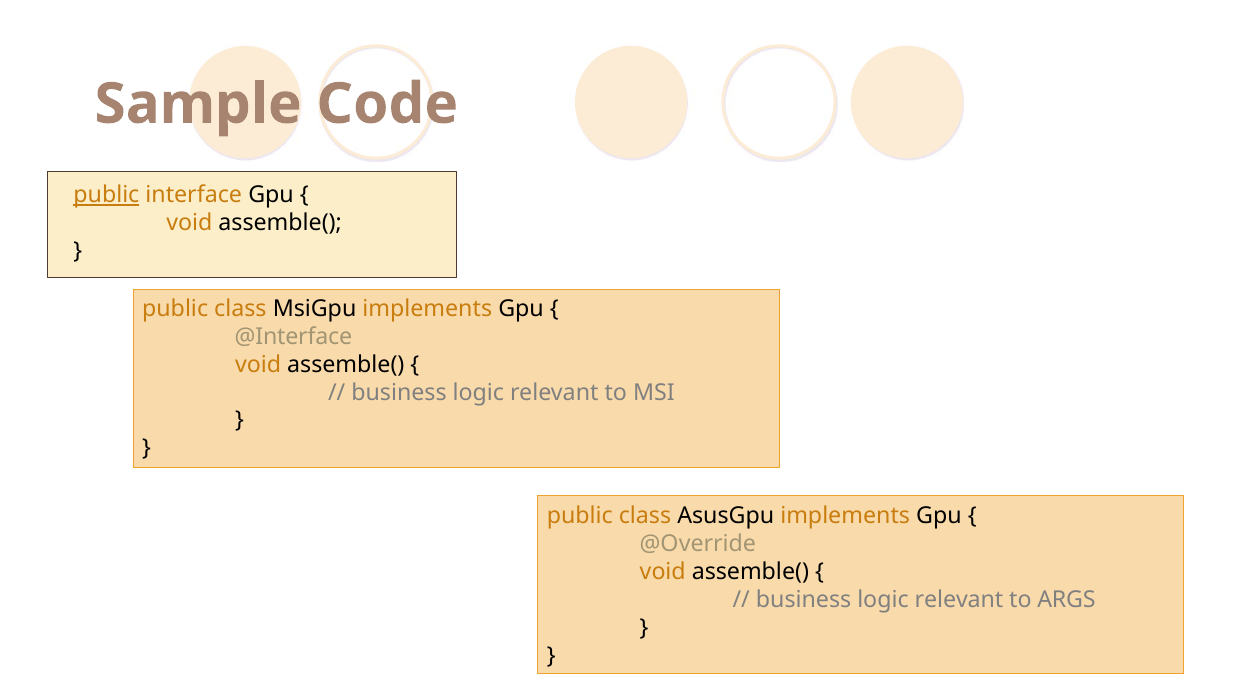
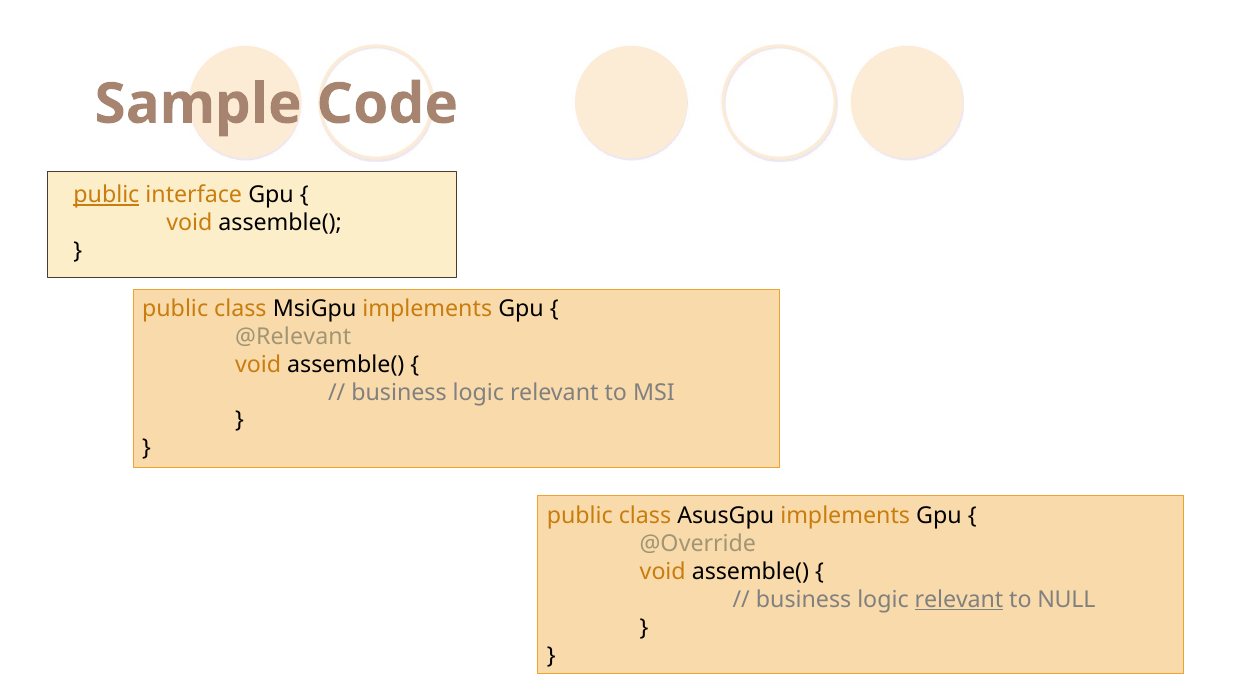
@Interface: @Interface -> @Relevant
relevant at (959, 600) underline: none -> present
ARGS: ARGS -> NULL
